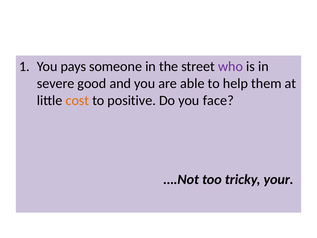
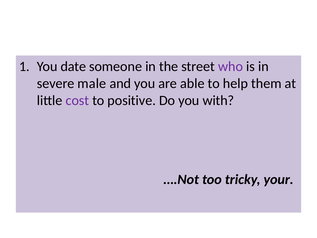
pays: pays -> date
good: good -> male
cost colour: orange -> purple
face: face -> with
